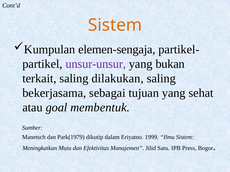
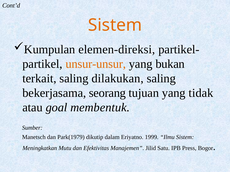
elemen-sengaja: elemen-sengaja -> elemen-direksi
unsur-unsur colour: purple -> orange
sebagai: sebagai -> seorang
sehat: sehat -> tidak
